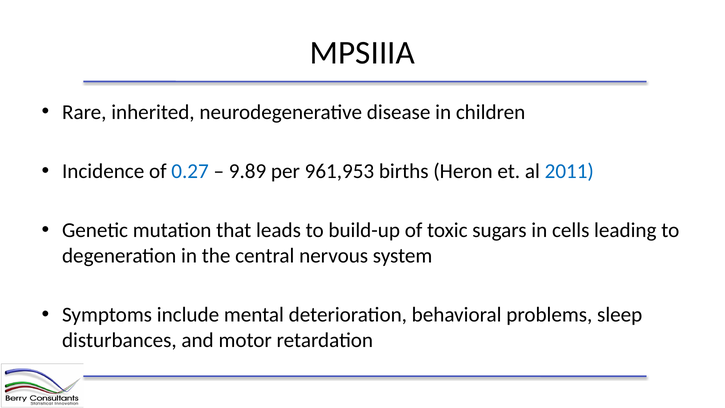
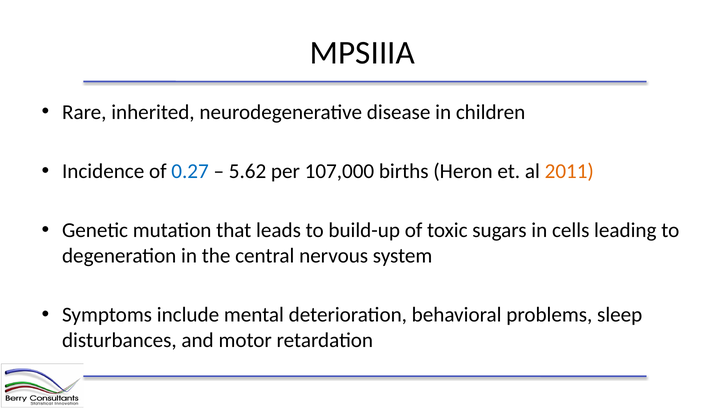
9.89: 9.89 -> 5.62
961,953: 961,953 -> 107,000
2011 colour: blue -> orange
